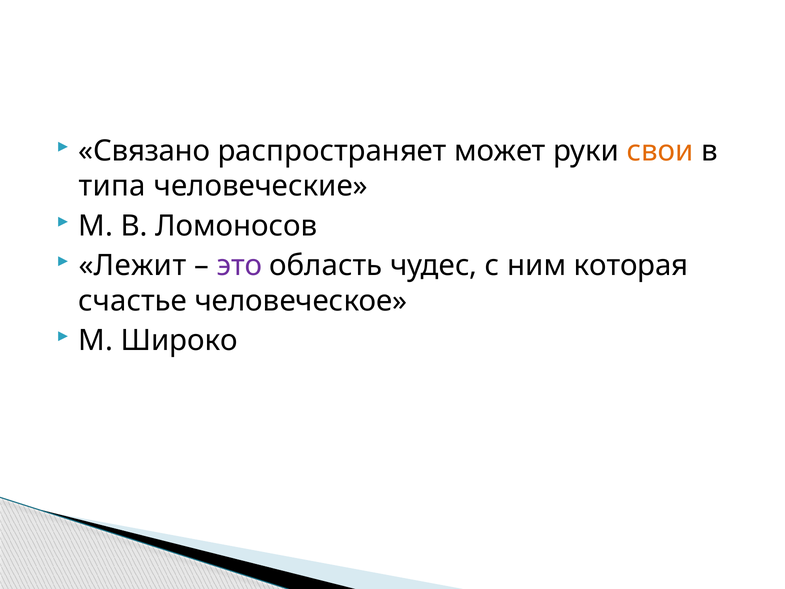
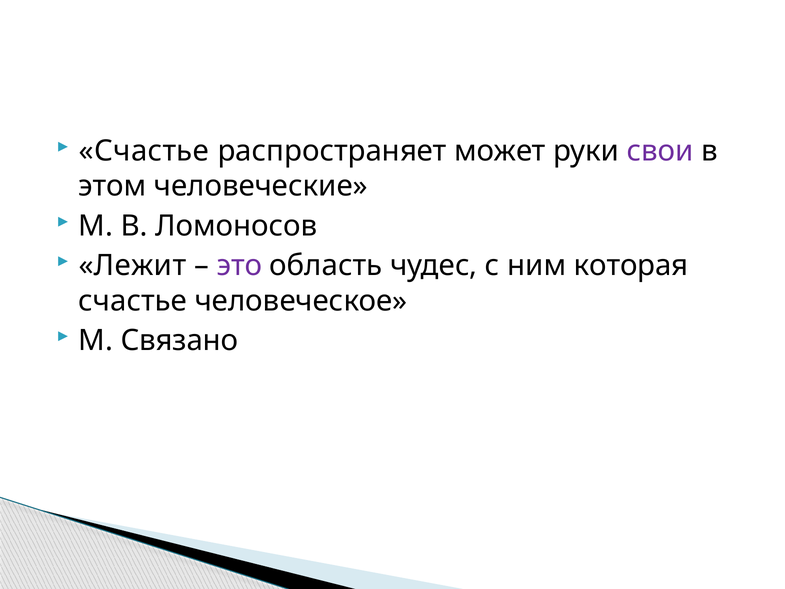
Связано at (144, 151): Связано -> Счастье
свои colour: orange -> purple
типа: типа -> этом
Широко: Широко -> Связано
